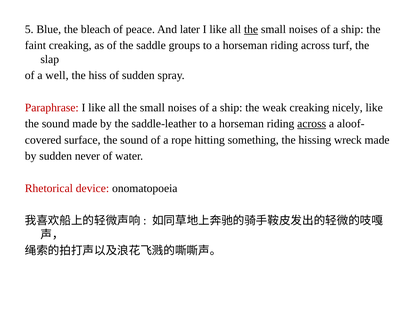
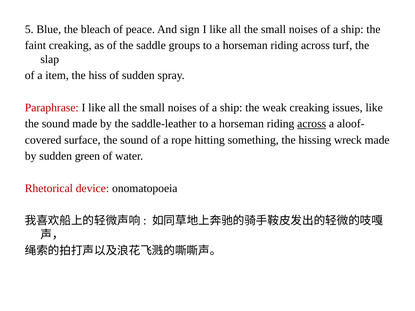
later: later -> sign
the at (251, 29) underline: present -> none
well: well -> item
nicely: nicely -> issues
never: never -> green
